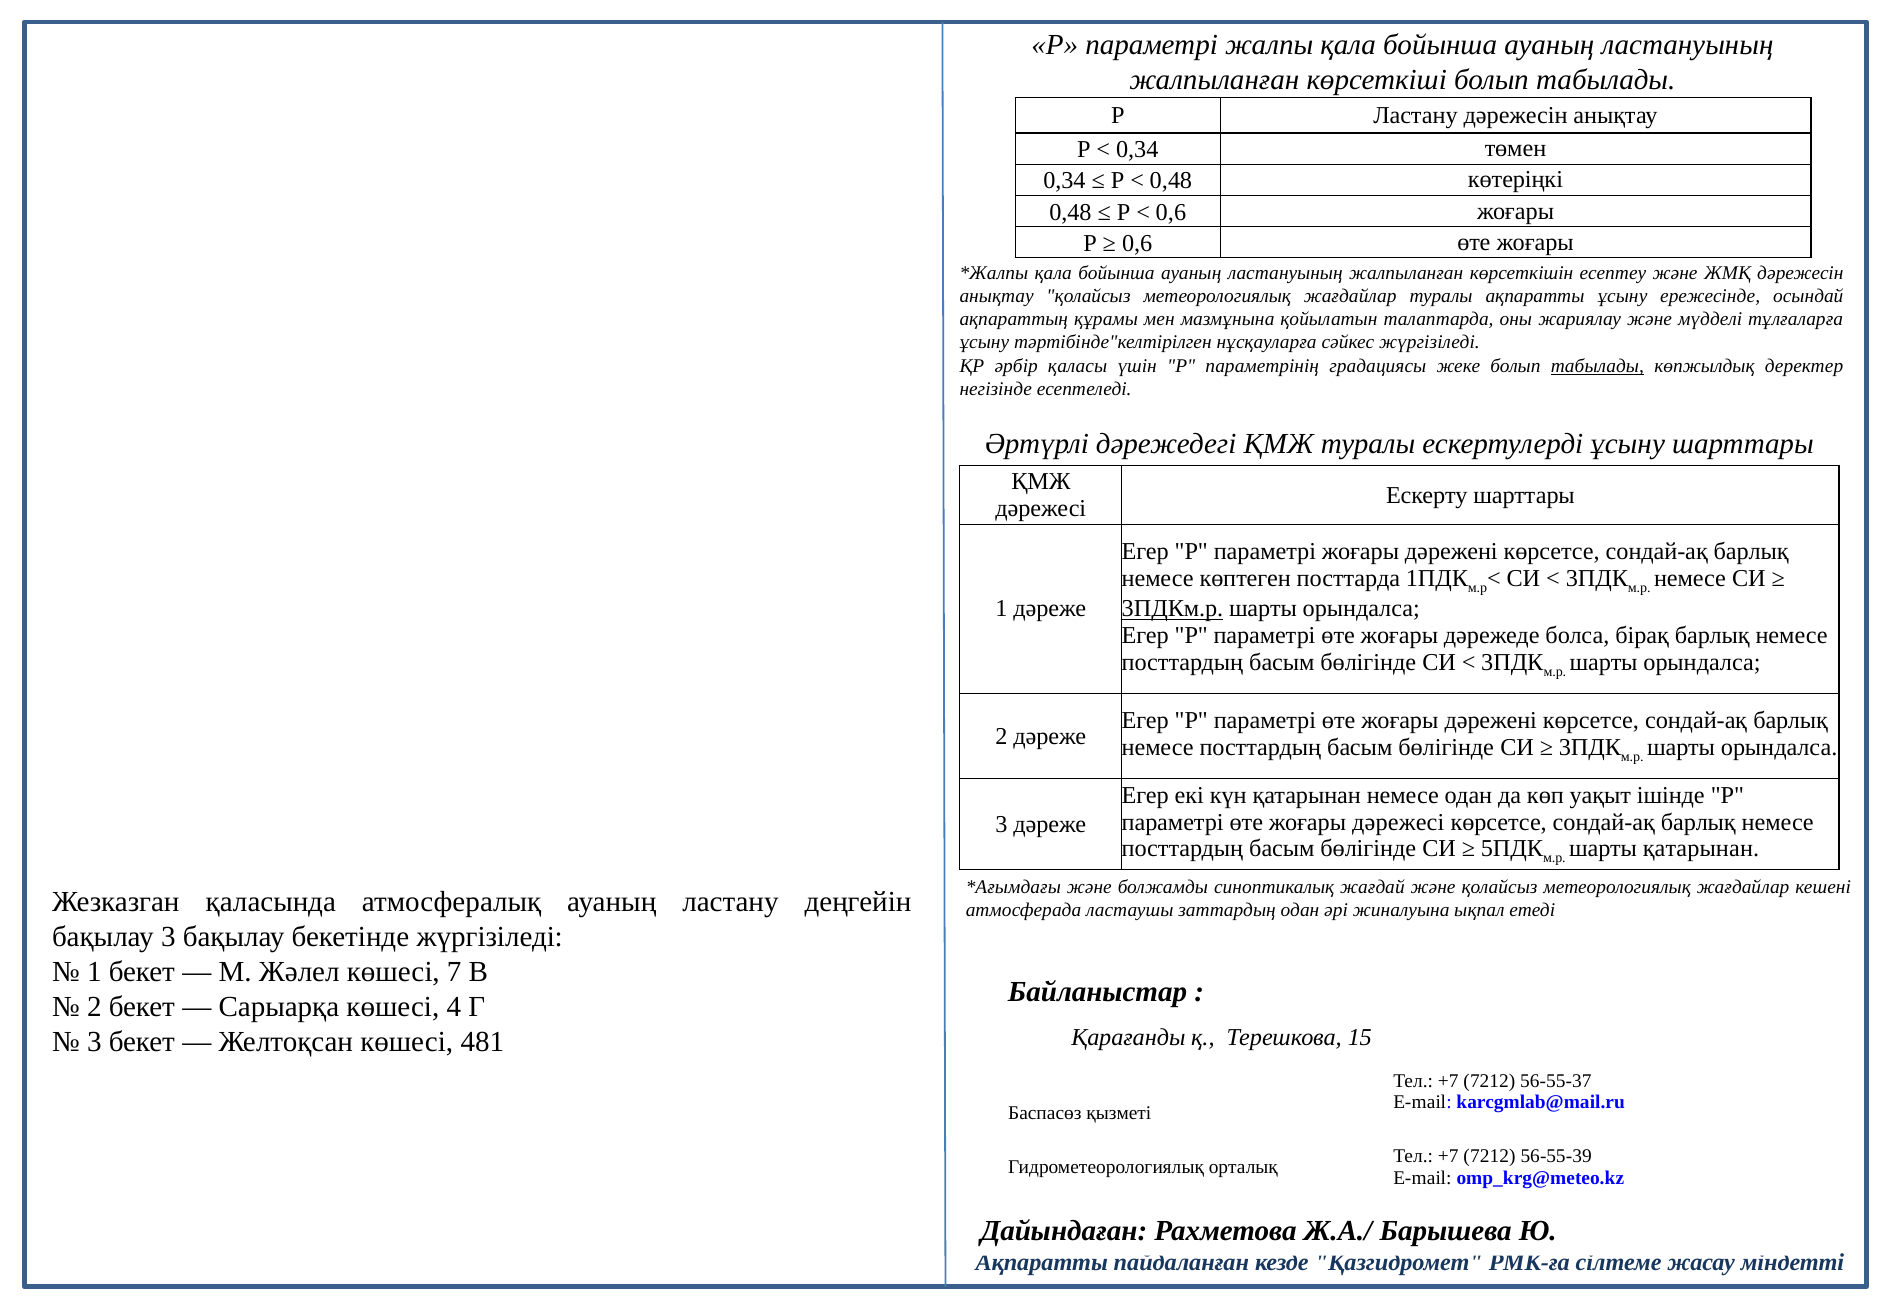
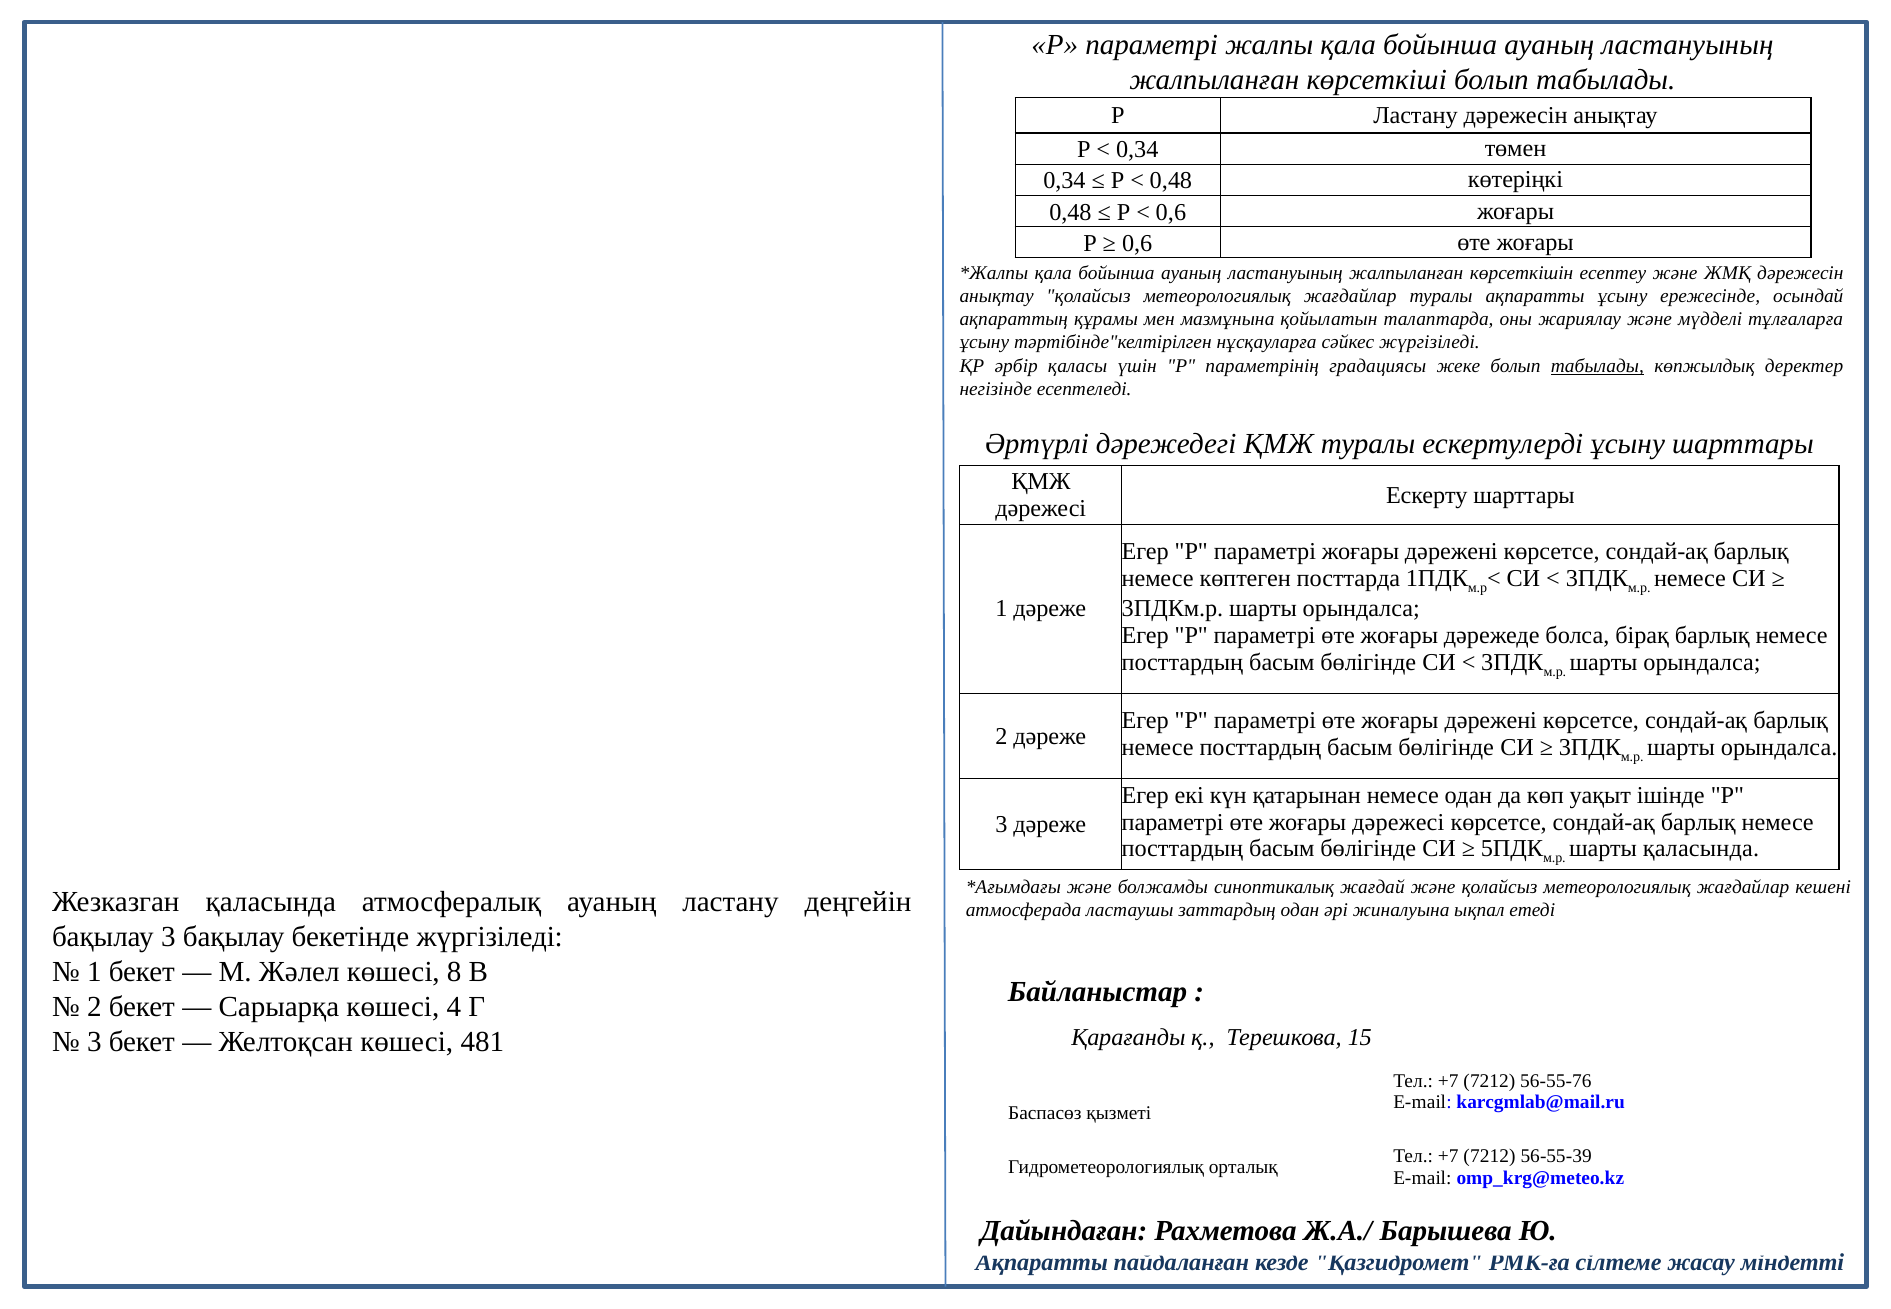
3ПДКм.р underline: present -> none
шарты қатарынан: қатарынан -> қаласында
7: 7 -> 8
56-55-37: 56-55-37 -> 56-55-76
